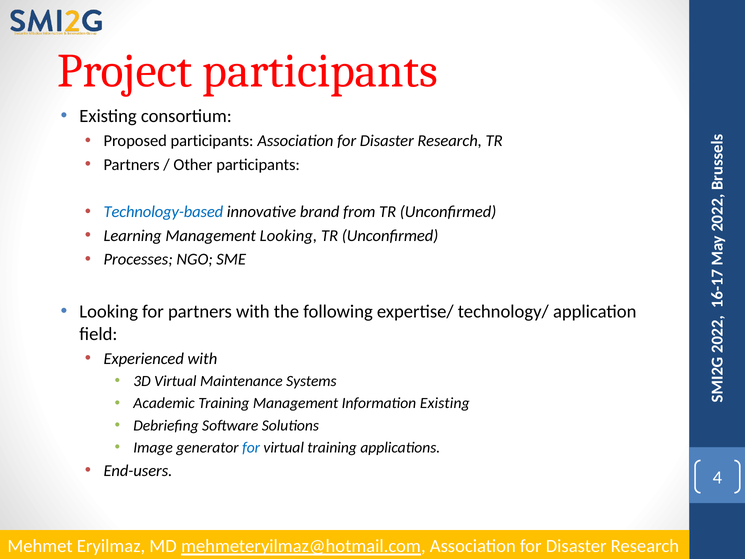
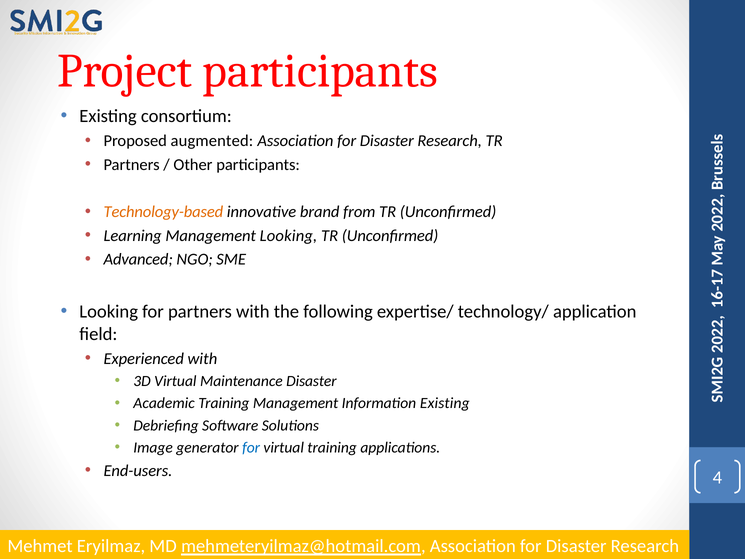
Proposed participants: participants -> augmented
Technology-based colour: blue -> orange
Processes: Processes -> Advanced
Maintenance Systems: Systems -> Disaster
